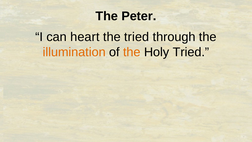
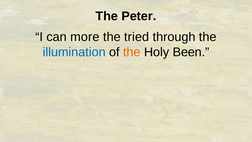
heart: heart -> more
illumination colour: orange -> blue
Holy Tried: Tried -> Been
